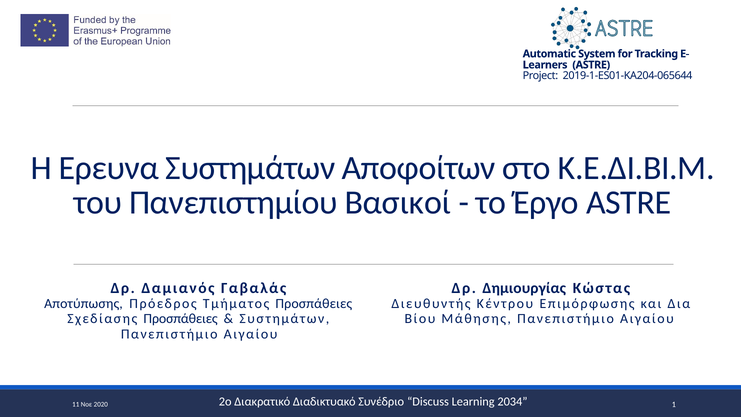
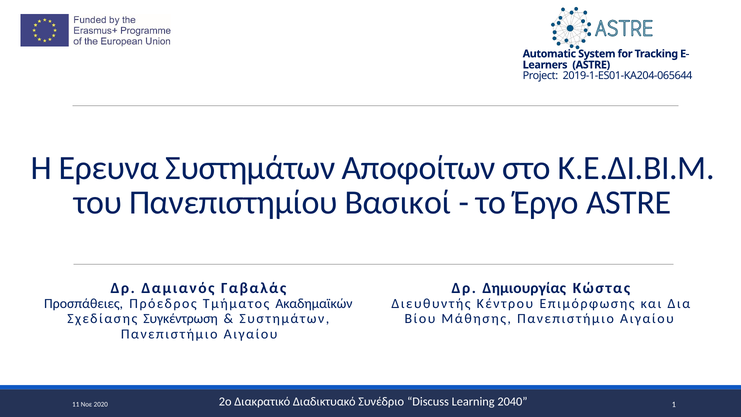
Αποτύπωσης: Αποτύπωσης -> Προσπάθειες
Τμήματος Προσπάθειες: Προσπάθειες -> Ακαδημαϊκών
Σχεδίασης Προσπάθειες: Προσπάθειες -> Συγκέντρωση
2034: 2034 -> 2040
